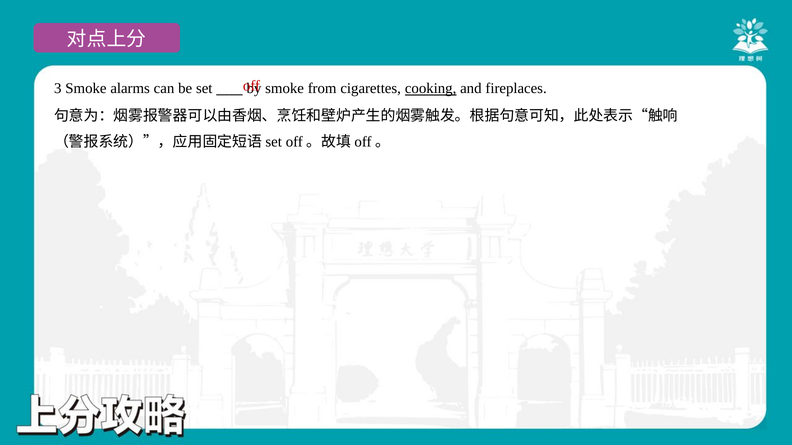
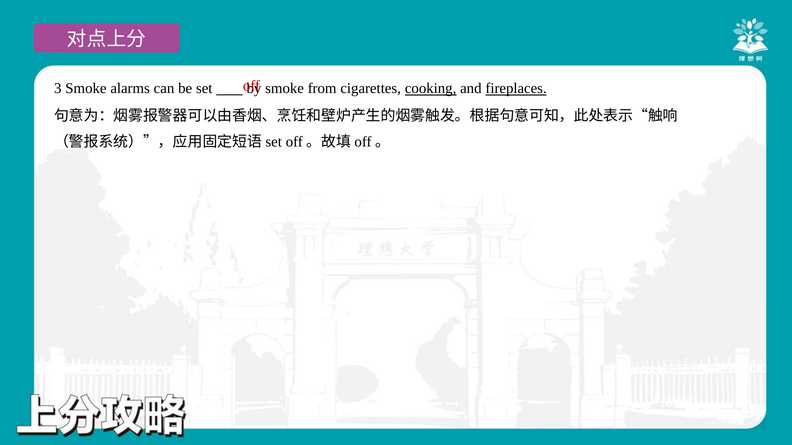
fireplaces underline: none -> present
